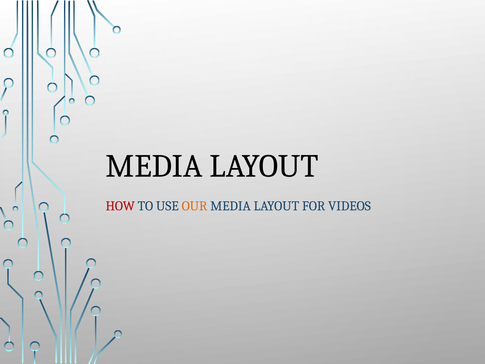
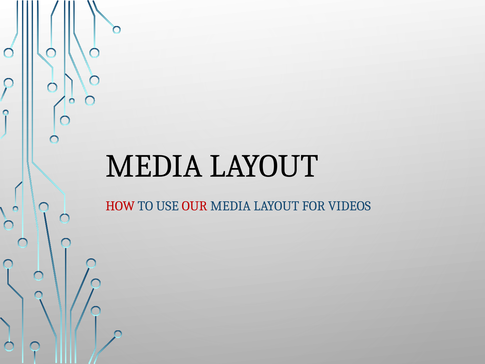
OUR colour: orange -> red
